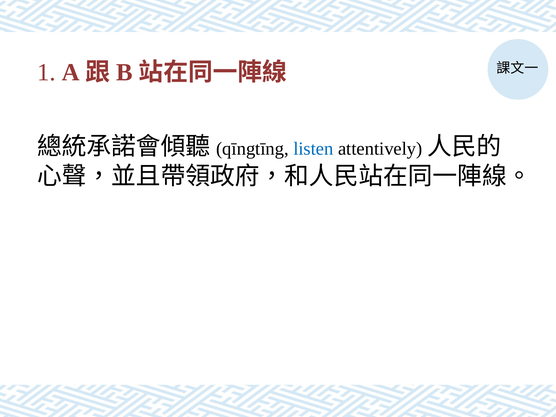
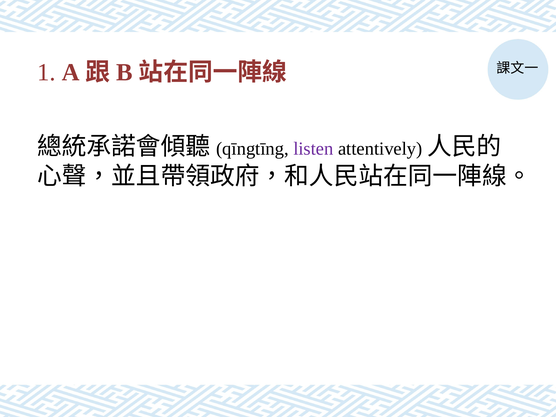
listen colour: blue -> purple
